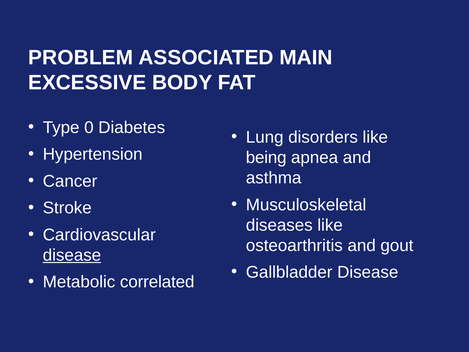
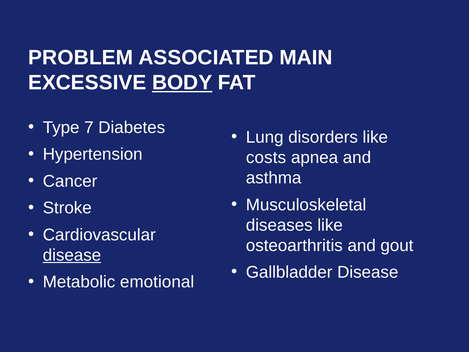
BODY underline: none -> present
0: 0 -> 7
being: being -> costs
correlated: correlated -> emotional
